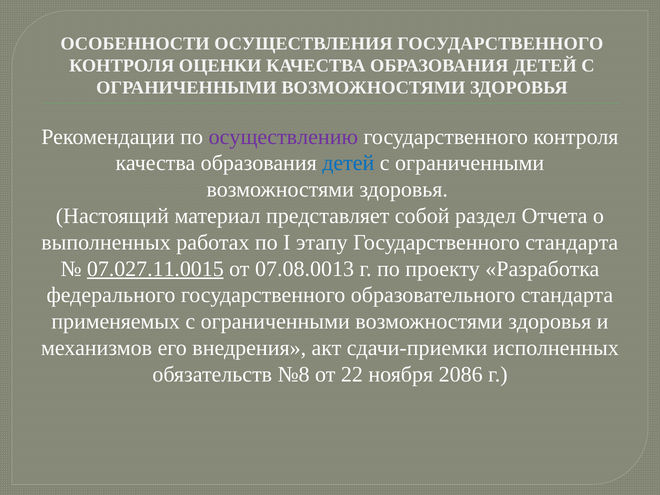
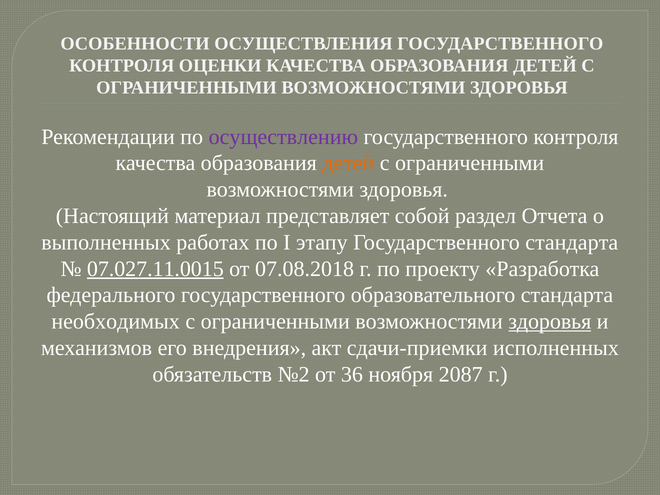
детей at (348, 163) colour: blue -> orange
07.08.0013: 07.08.0013 -> 07.08.2018
применяемых: применяемых -> необходимых
здоровья at (550, 322) underline: none -> present
№8: №8 -> №2
22: 22 -> 36
2086: 2086 -> 2087
